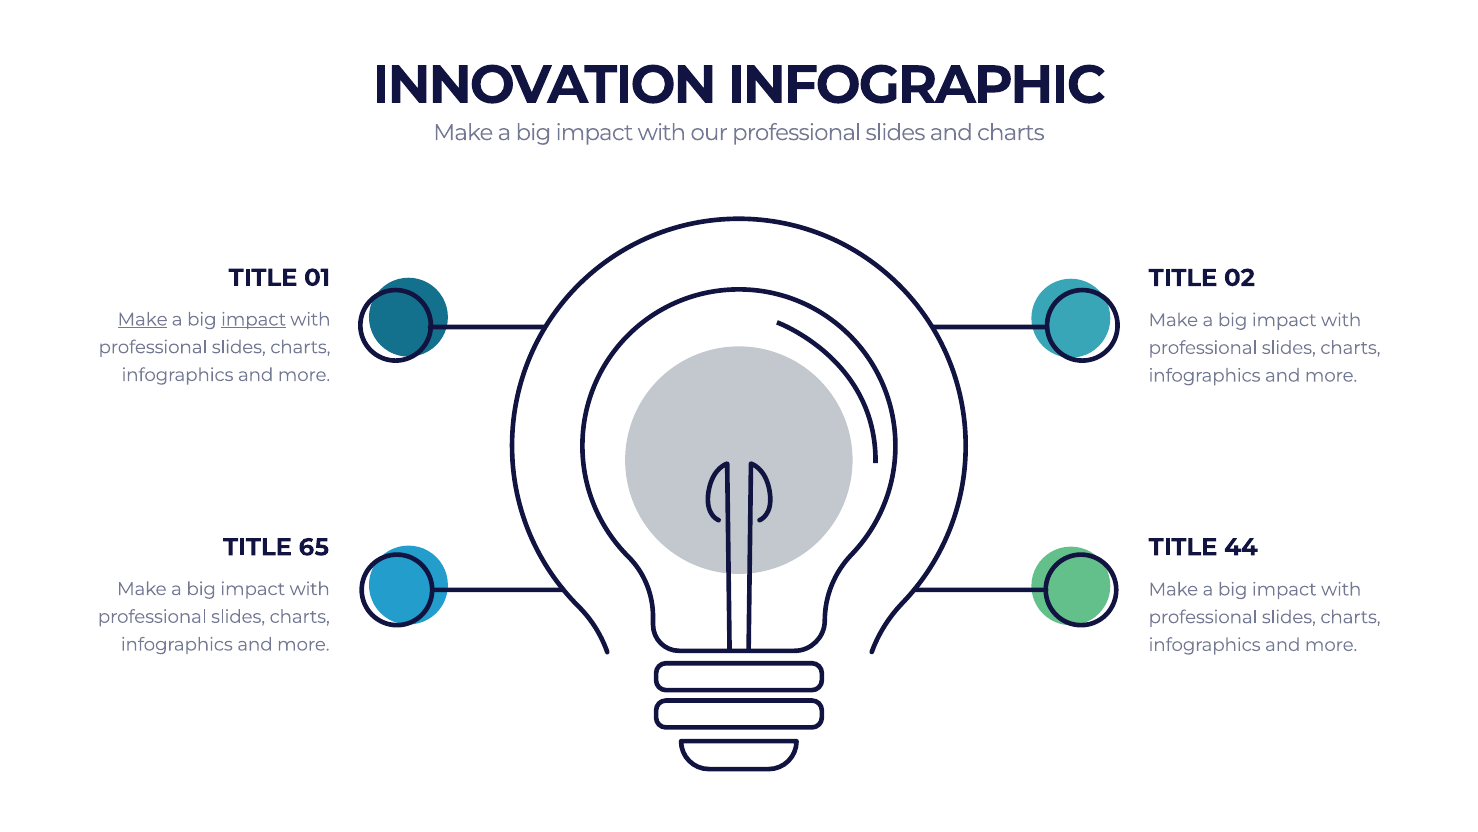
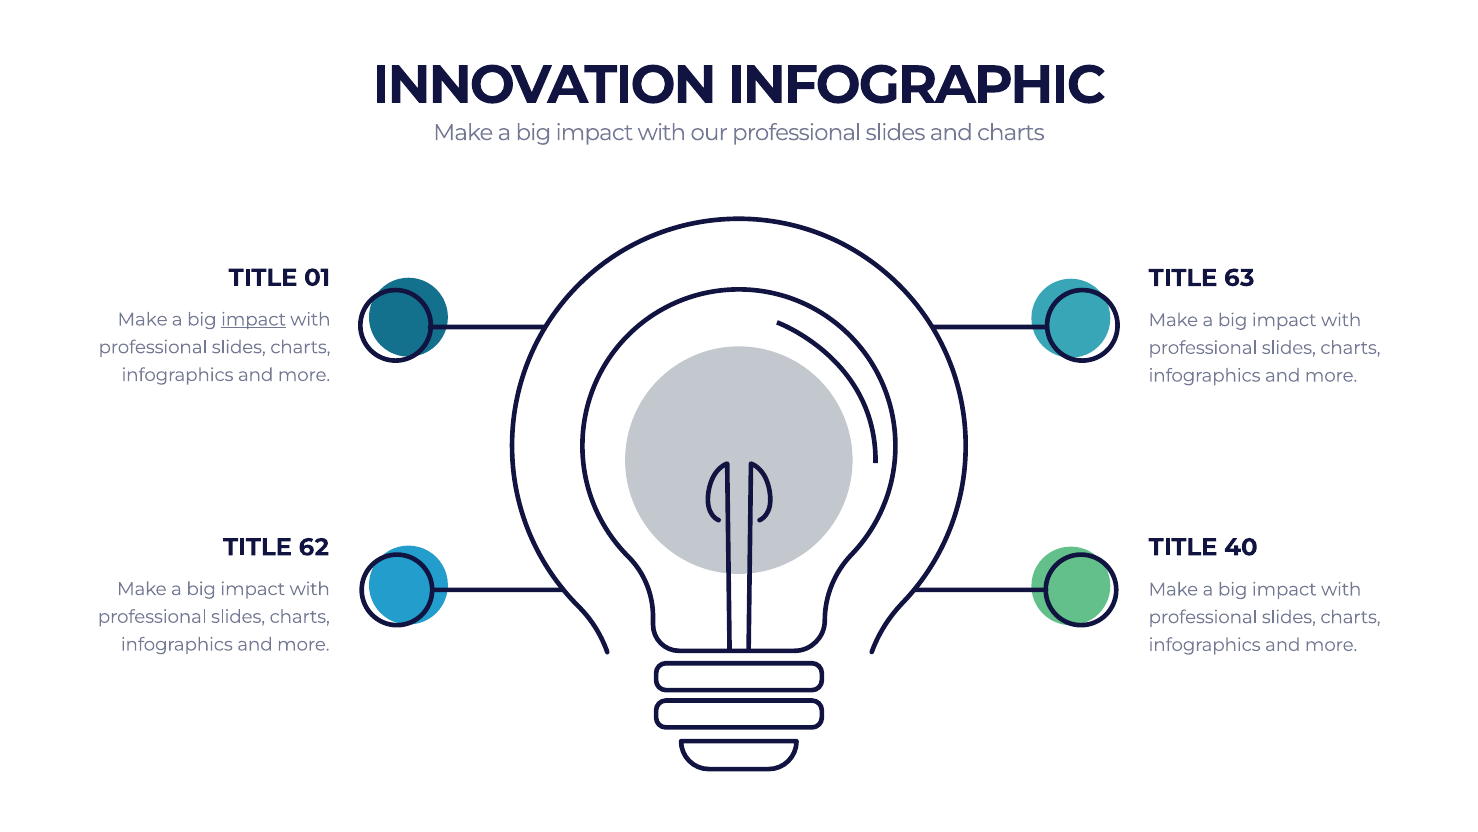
02: 02 -> 63
Make at (143, 319) underline: present -> none
65: 65 -> 62
44: 44 -> 40
